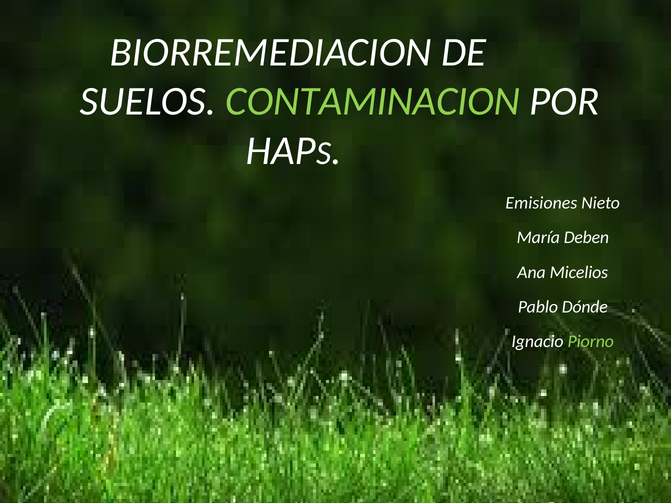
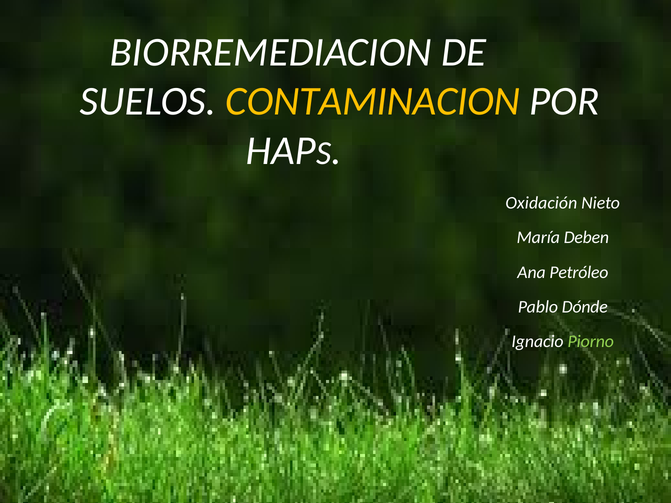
CONTAMINACION colour: light green -> yellow
Emisiones: Emisiones -> Oxidación
Micelios: Micelios -> Petróleo
